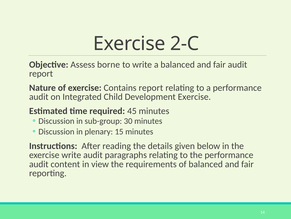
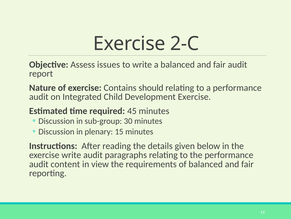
borne: borne -> issues
Contains report: report -> should
